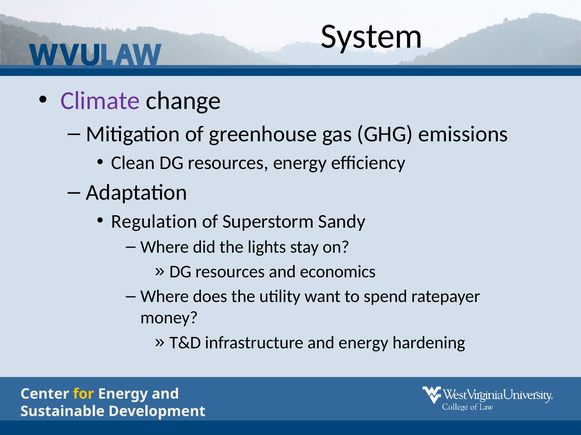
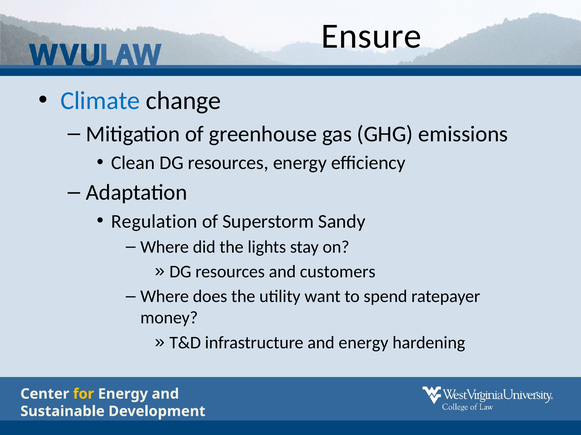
System: System -> Ensure
Climate colour: purple -> blue
economics: economics -> customers
